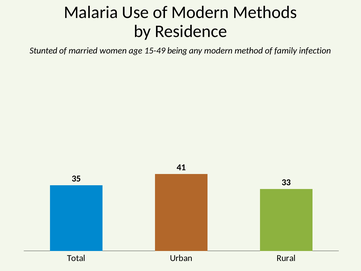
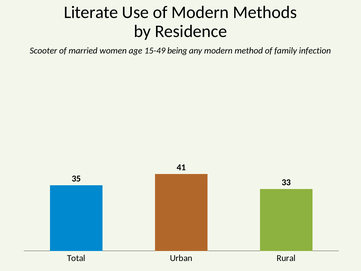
Malaria: Malaria -> Literate
Stunted: Stunted -> Scooter
